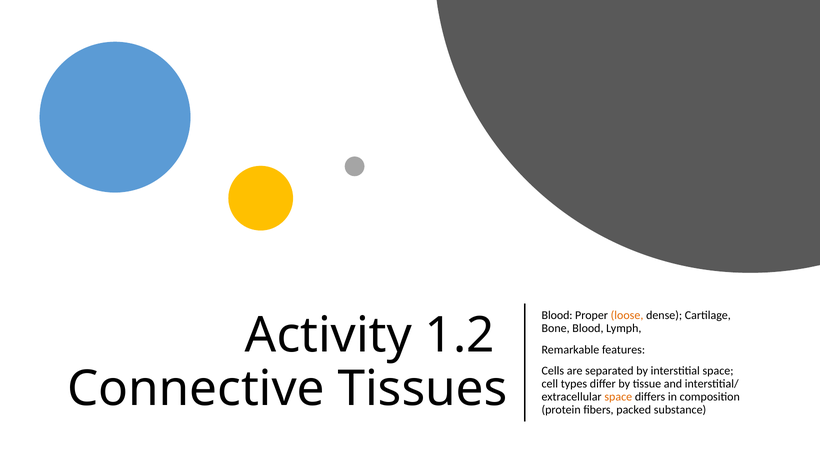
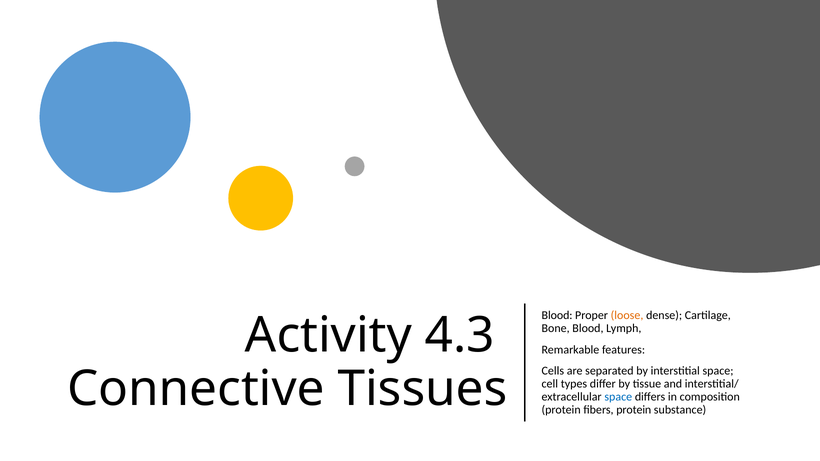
1.2: 1.2 -> 4.3
space at (618, 397) colour: orange -> blue
fibers packed: packed -> protein
